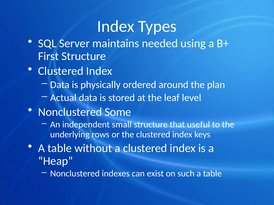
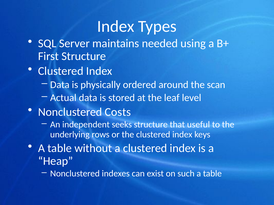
plan: plan -> scan
Some: Some -> Costs
small: small -> seeks
